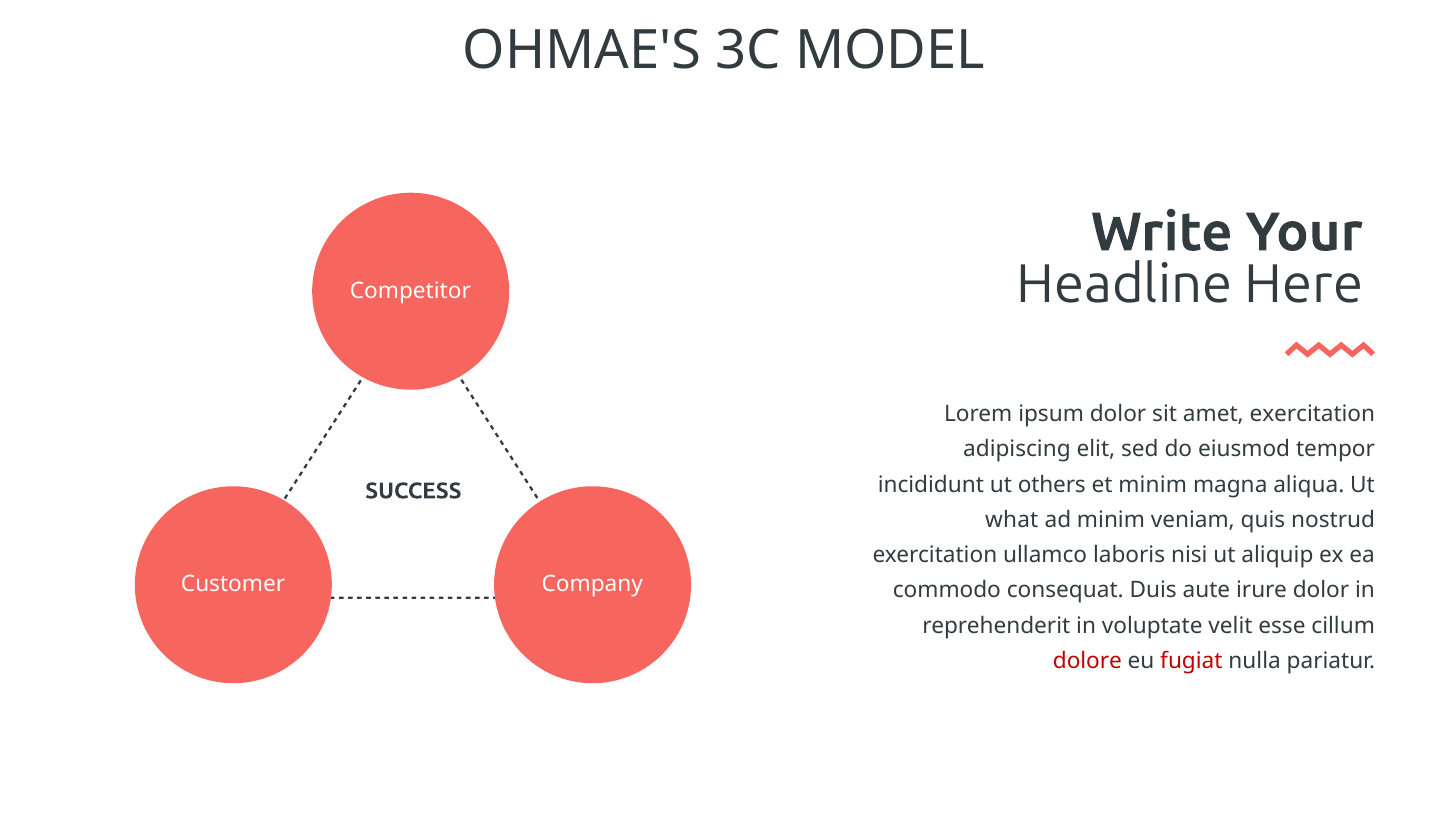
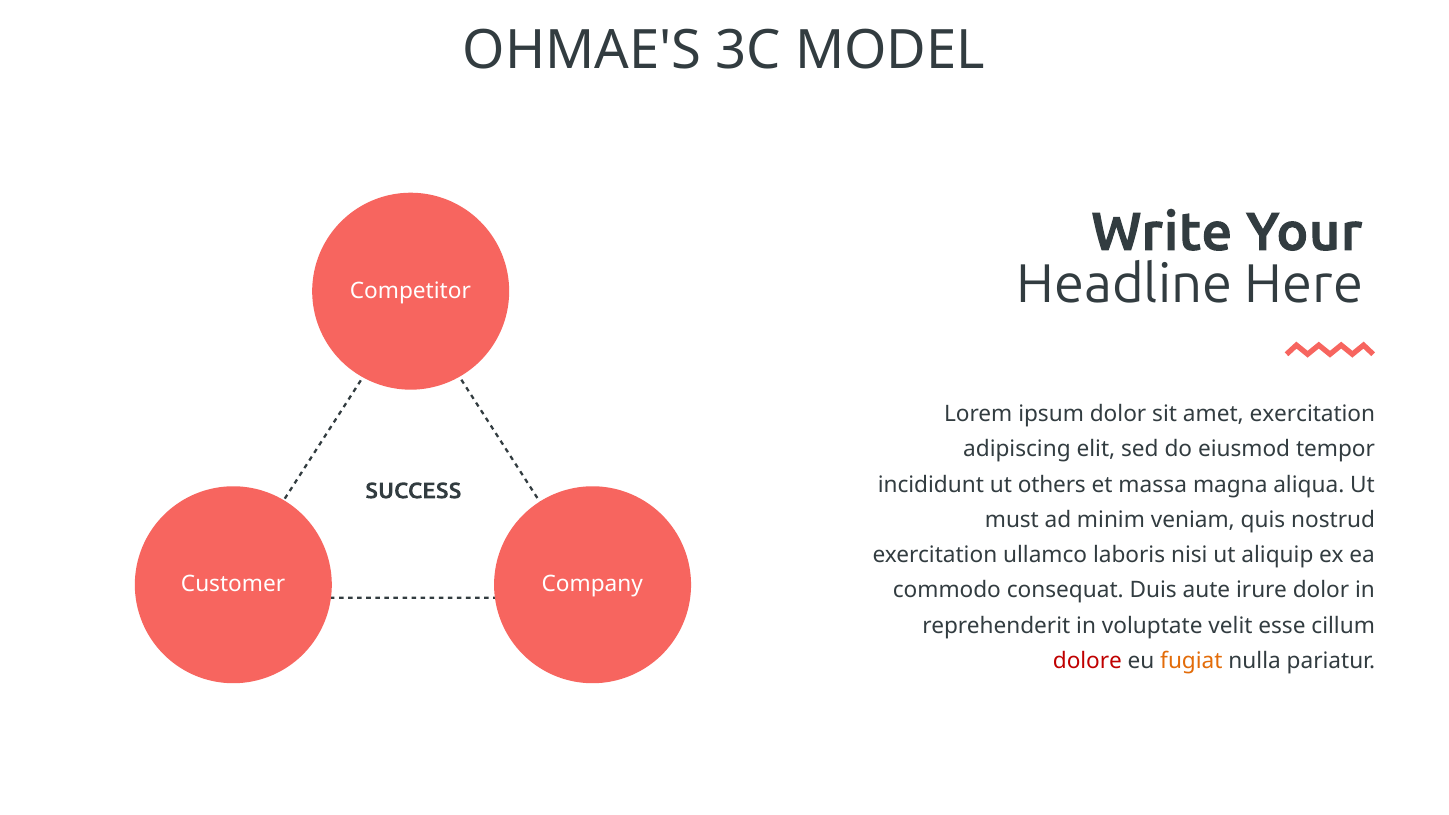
et minim: minim -> massa
what: what -> must
fugiat colour: red -> orange
